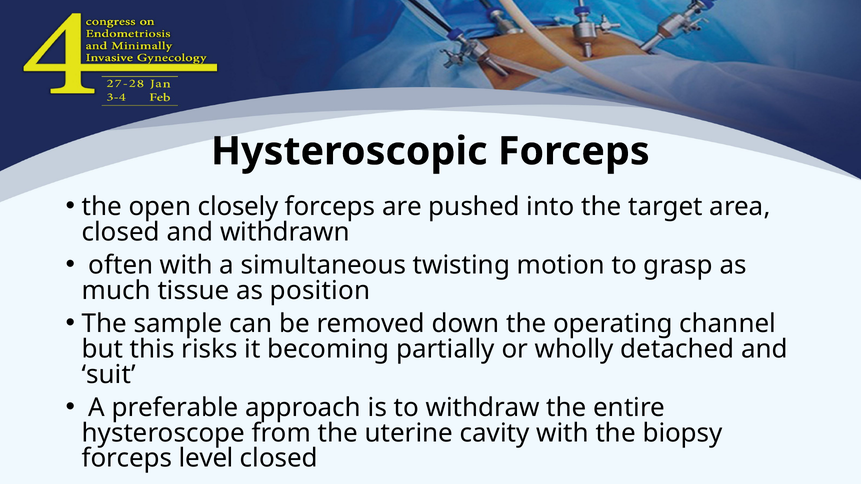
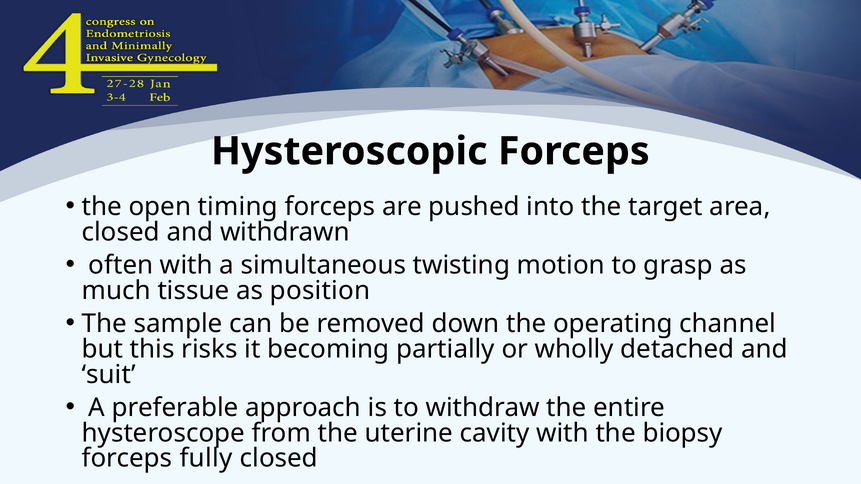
closely: closely -> timing
level: level -> fully
